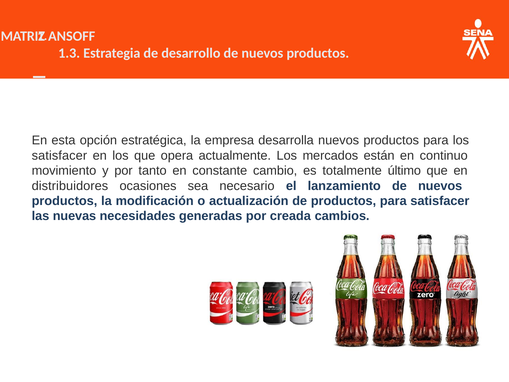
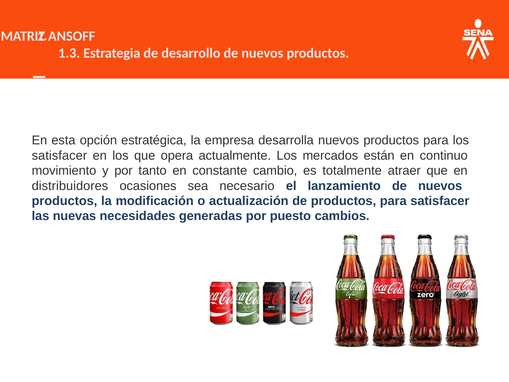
último: último -> atraer
creada: creada -> puesto
